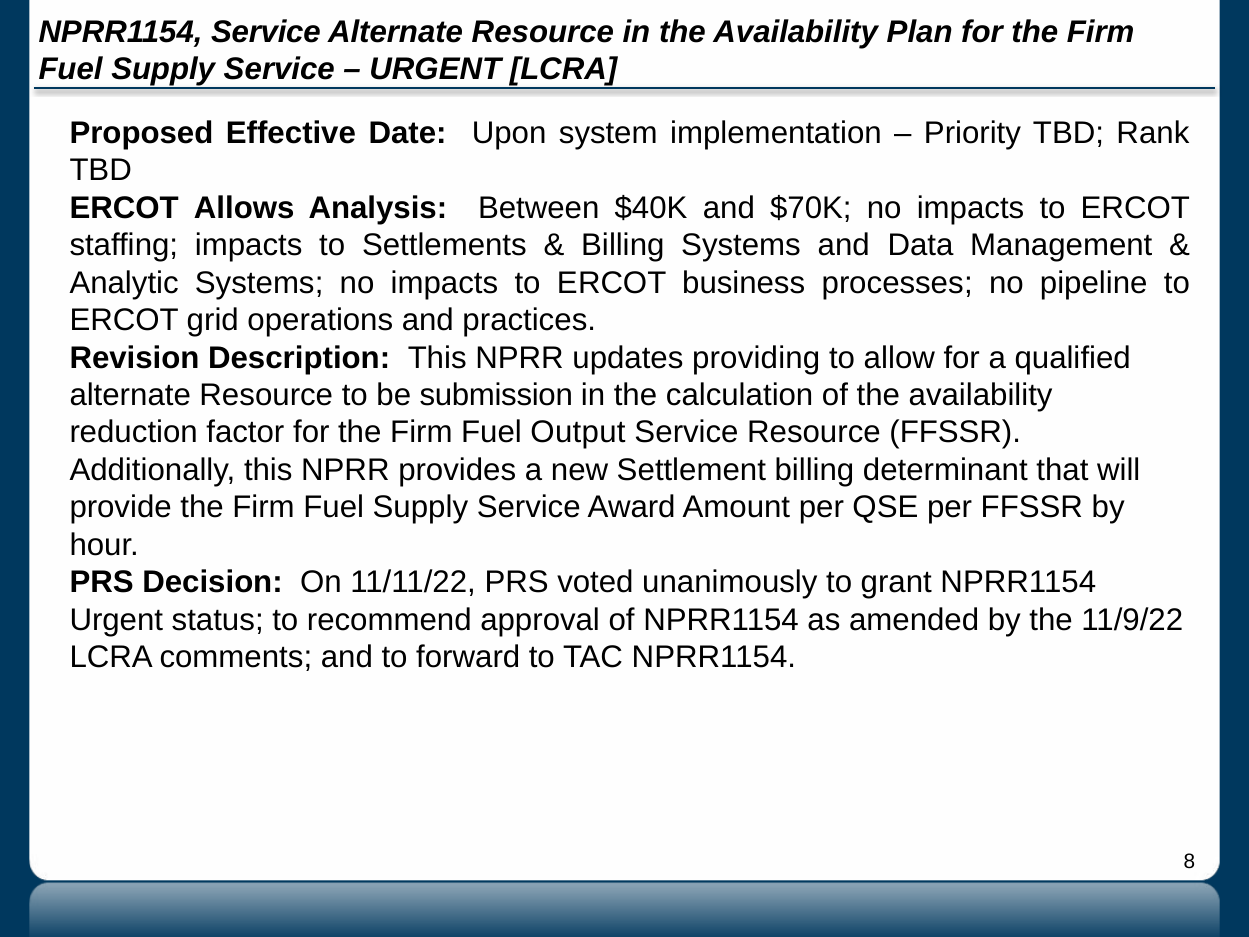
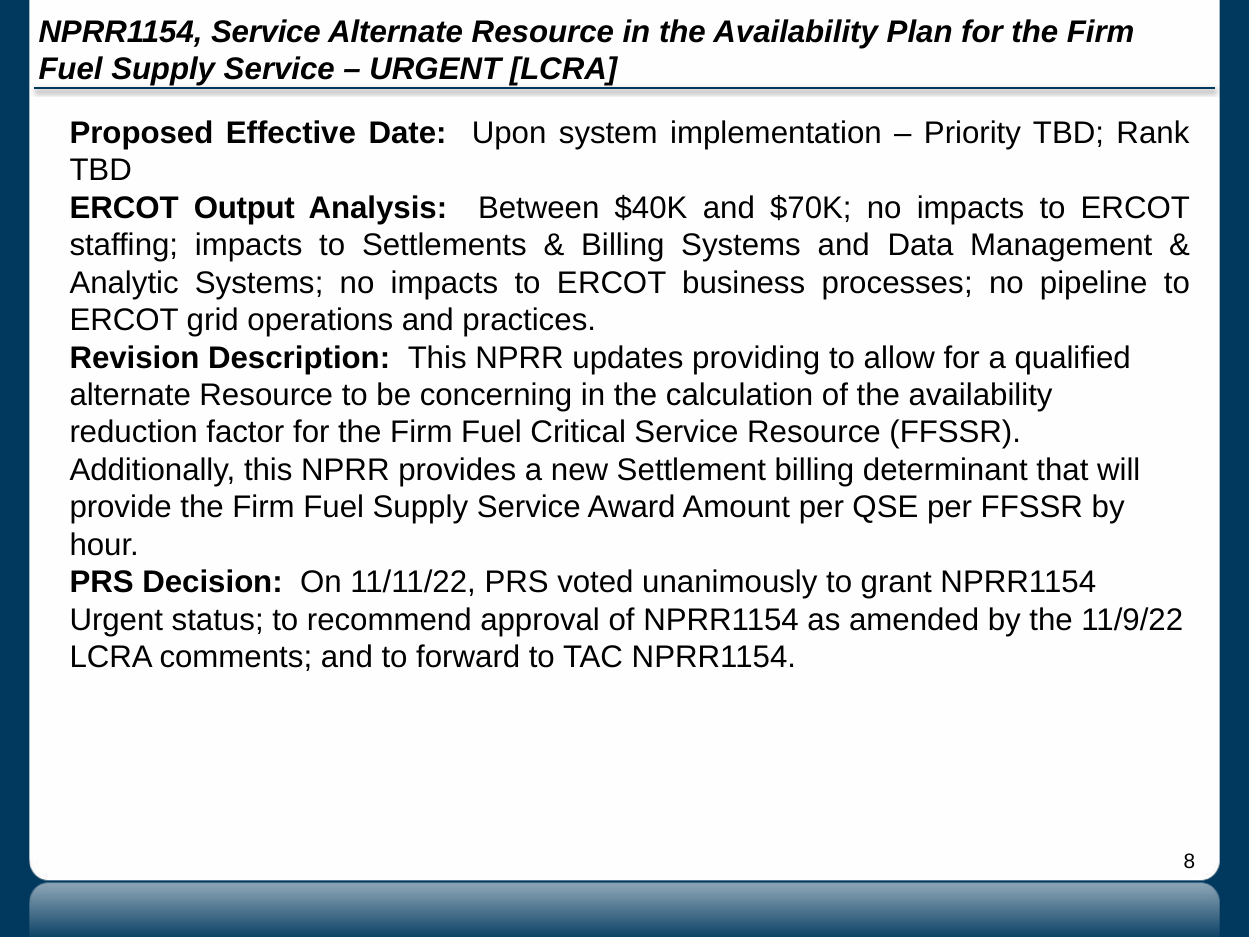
Allows: Allows -> Output
submission: submission -> concerning
Output: Output -> Critical
